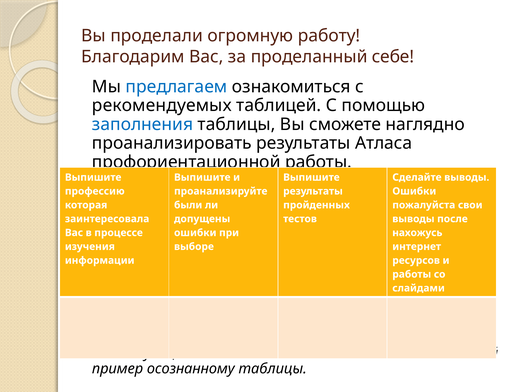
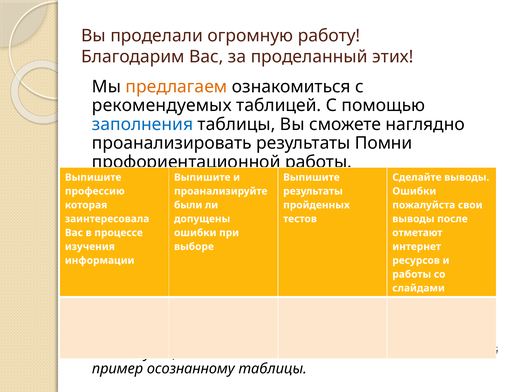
себе: себе -> этих
предлагаем colour: blue -> orange
Атласа: Атласа -> Помни
нахожусь: нахожусь -> отметают
